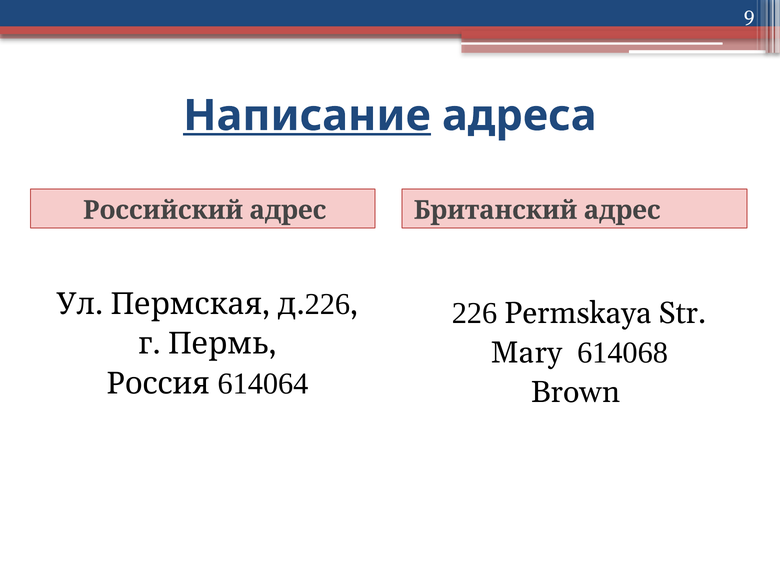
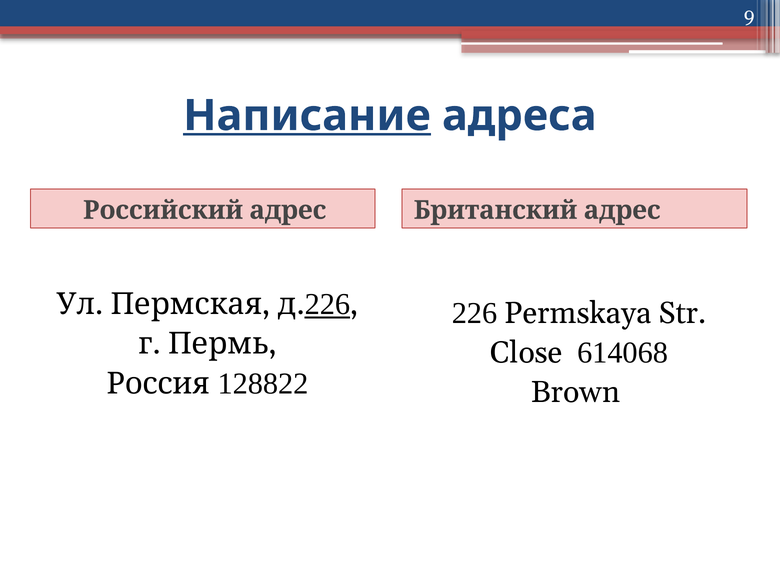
226 at (327, 304) underline: none -> present
Mary: Mary -> Close
614064: 614064 -> 128822
